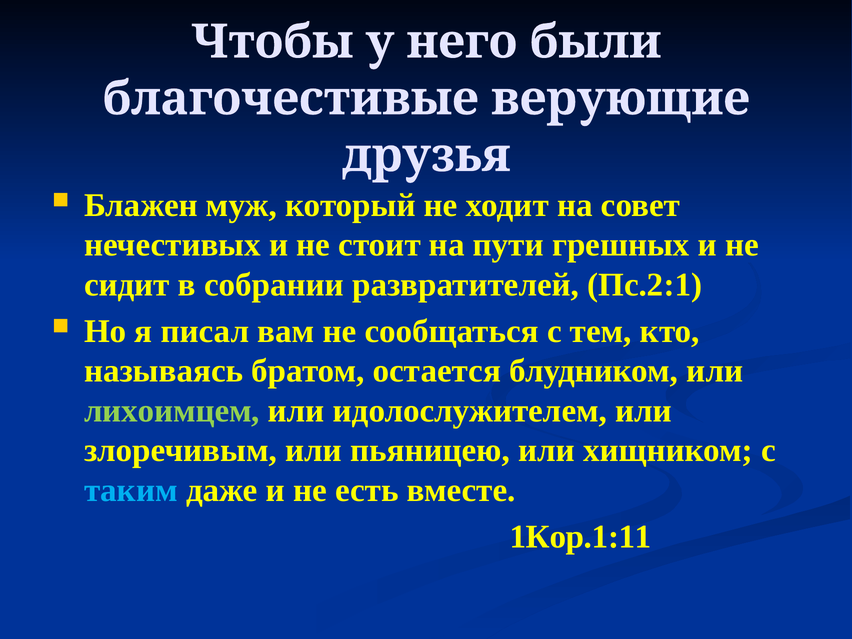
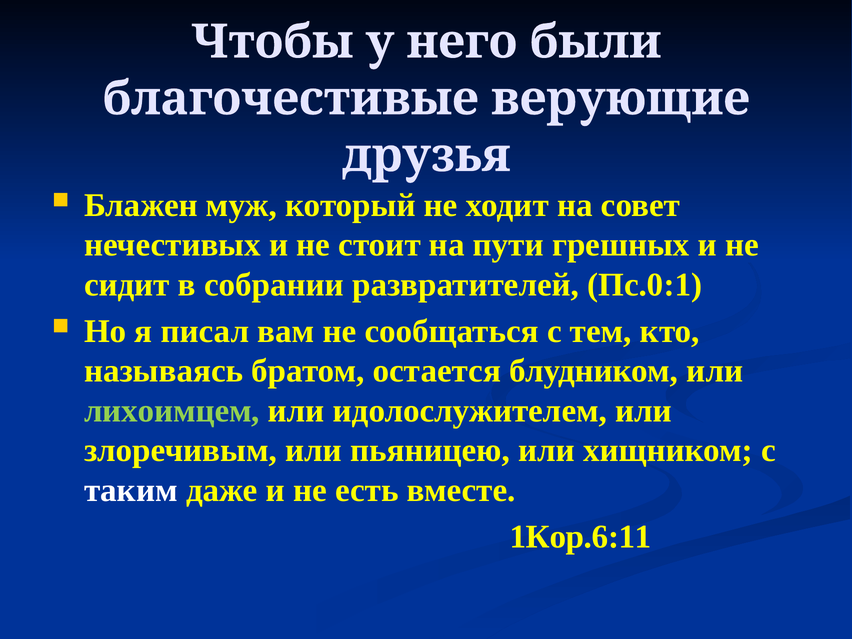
Пс.2:1: Пс.2:1 -> Пс.0:1
таким colour: light blue -> white
1Кор.1:11: 1Кор.1:11 -> 1Кор.6:11
